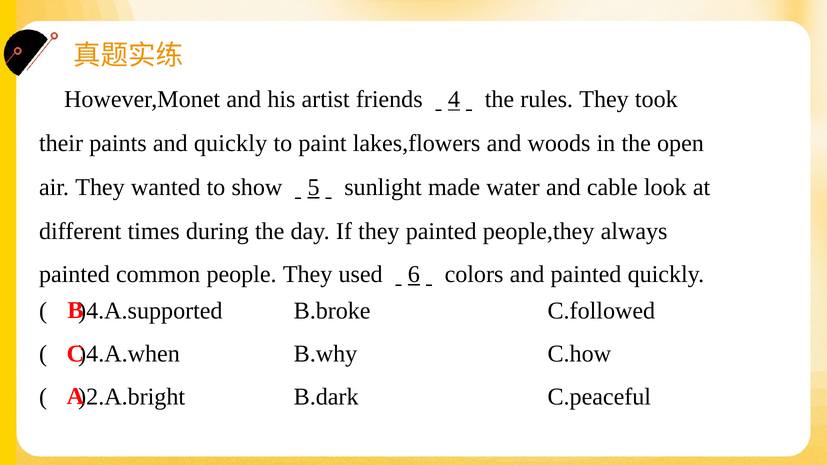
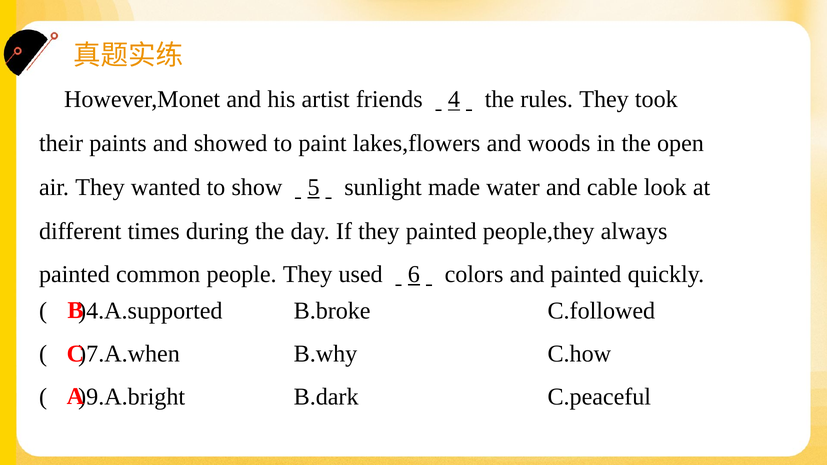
and quickly: quickly -> showed
)4.A.when: )4.A.when -> )7.A.when
)2.A.bright: )2.A.bright -> )9.A.bright
